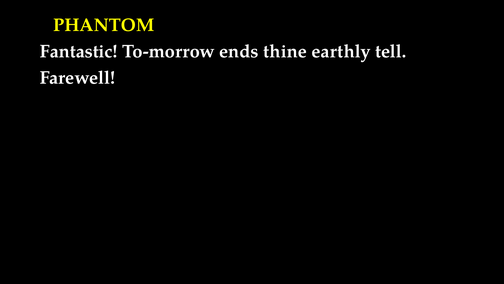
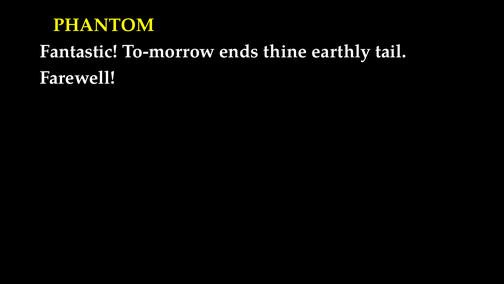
tell: tell -> tail
